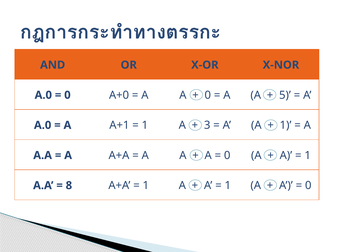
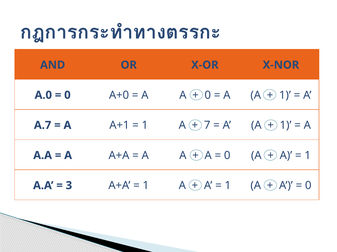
5 at (285, 95): 5 -> 1
A.0 at (43, 126): A.0 -> A.7
3: 3 -> 7
8: 8 -> 3
